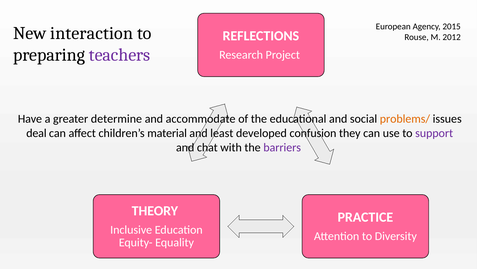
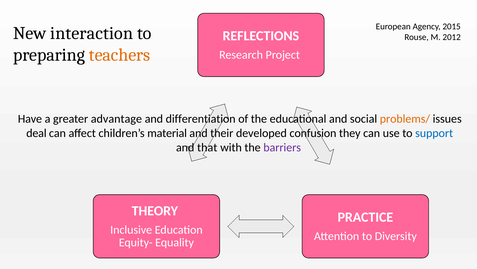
teachers colour: purple -> orange
determine: determine -> advantage
accommodate: accommodate -> differentiation
least: least -> their
support colour: purple -> blue
chat: chat -> that
